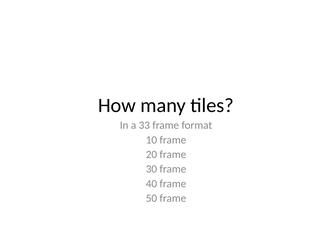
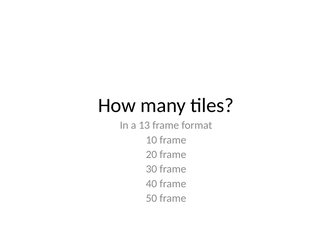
33: 33 -> 13
